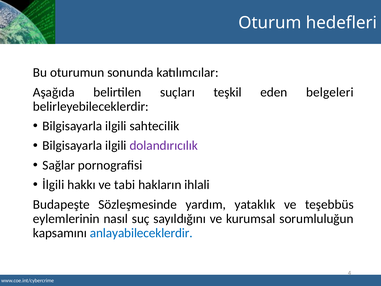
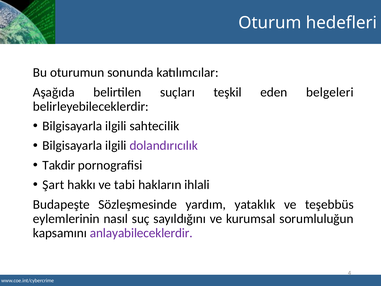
Sağlar: Sağlar -> Takdir
İlgili: İlgili -> Şart
anlayabileceklerdir colour: blue -> purple
